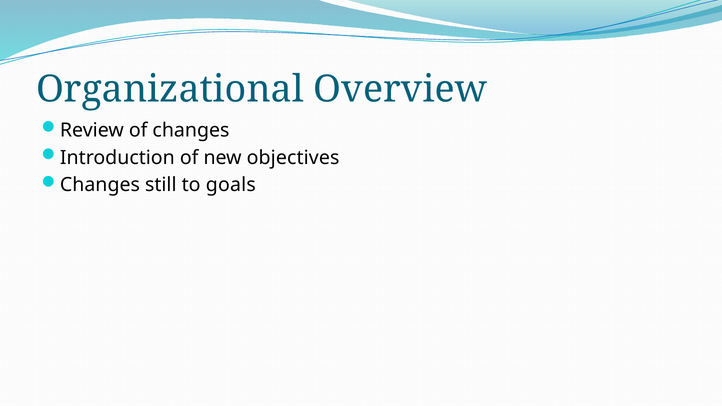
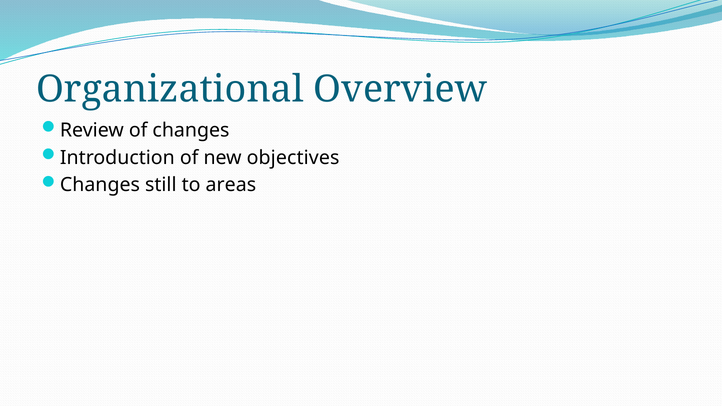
goals: goals -> areas
